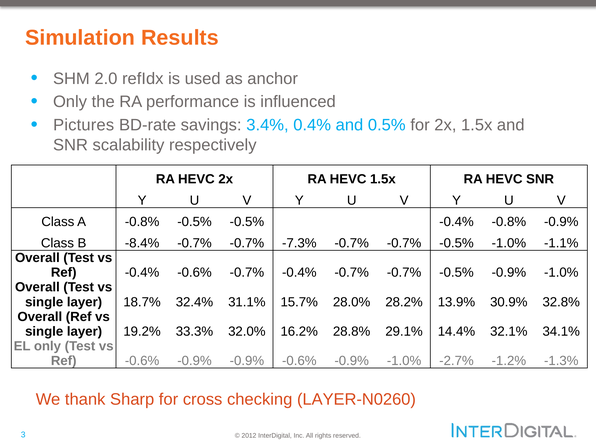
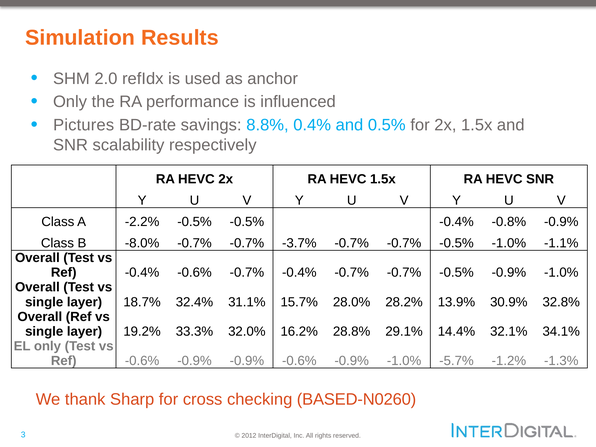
3.4%: 3.4% -> 8.8%
A -0.8%: -0.8% -> -2.2%
-8.4%: -8.4% -> -8.0%
-7.3%: -7.3% -> -3.7%
-2.7%: -2.7% -> -5.7%
LAYER-N0260: LAYER-N0260 -> BASED-N0260
